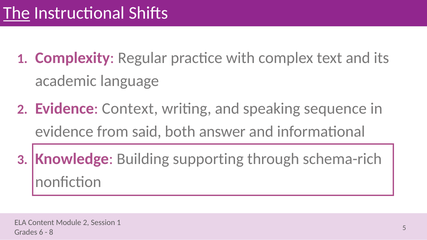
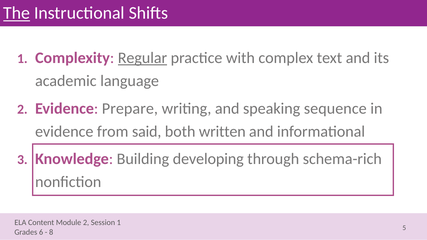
Regular underline: none -> present
Context: Context -> Prepare
answer: answer -> written
supporting: supporting -> developing
